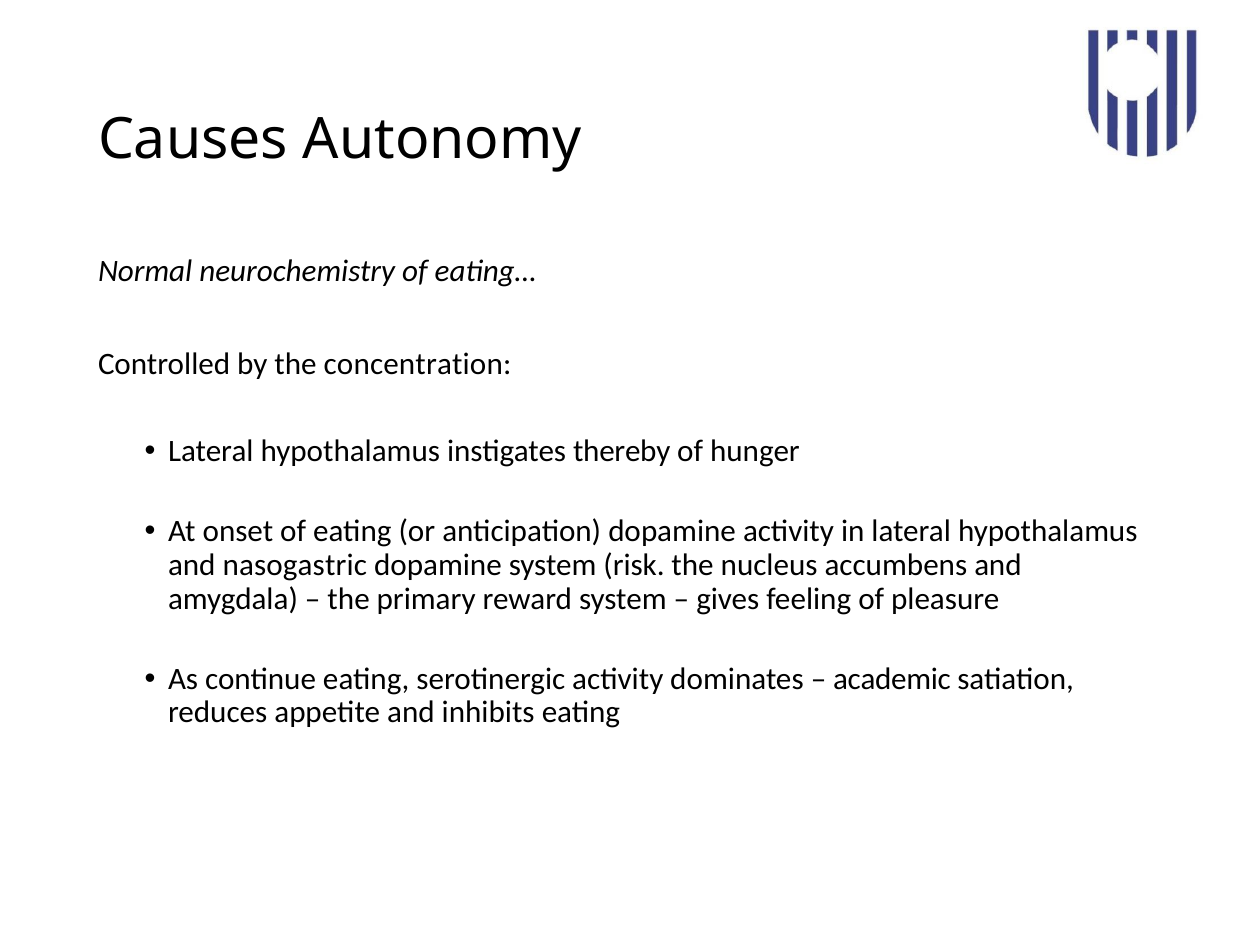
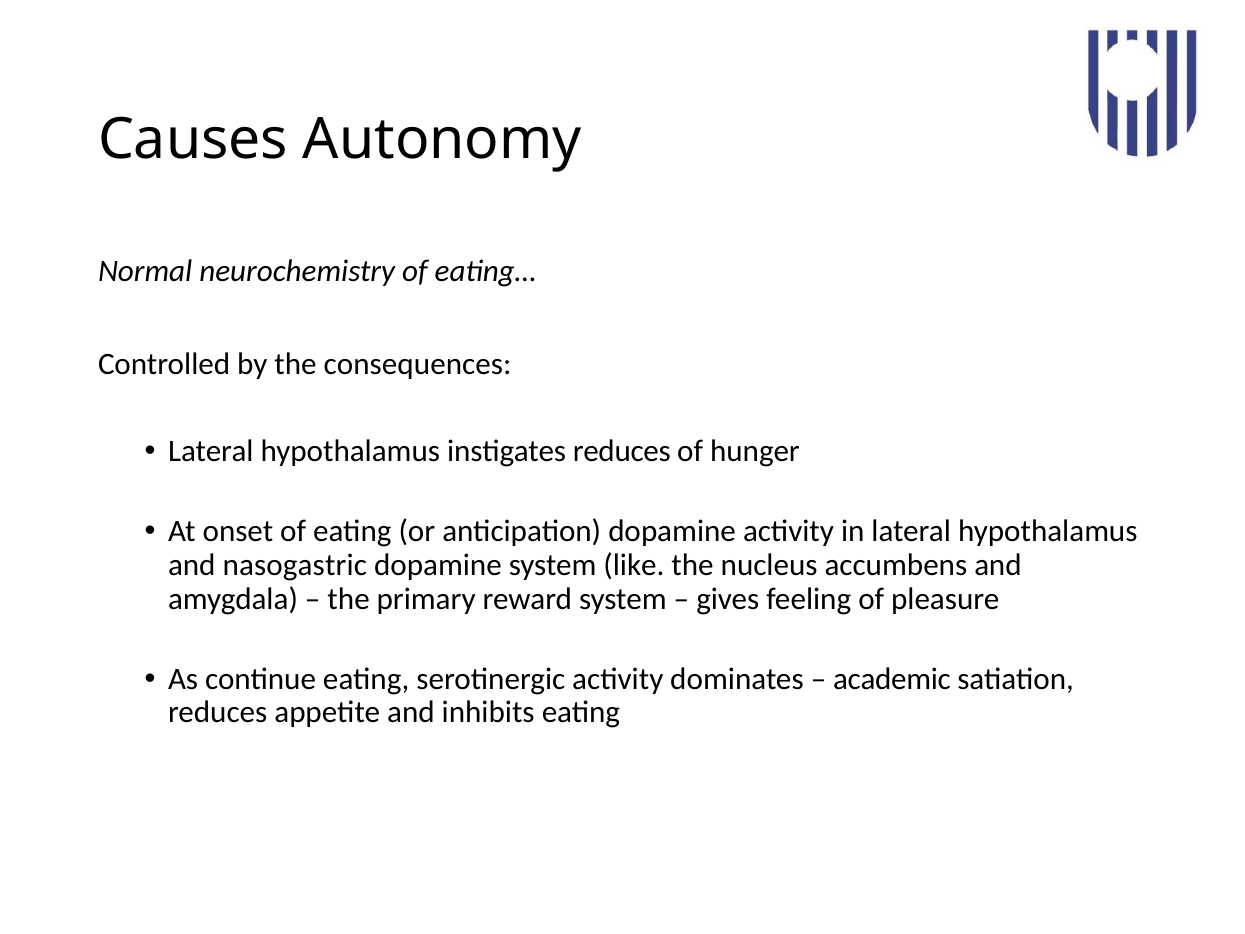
concentration: concentration -> consequences
instigates thereby: thereby -> reduces
risk: risk -> like
